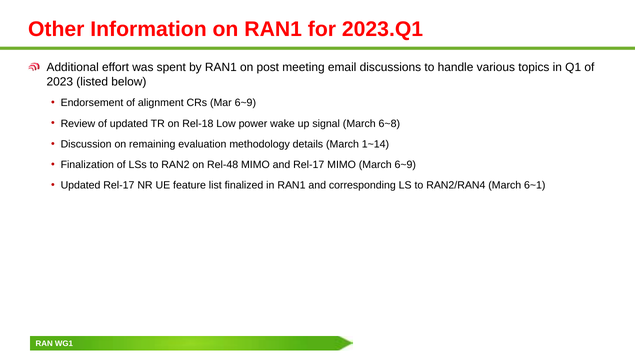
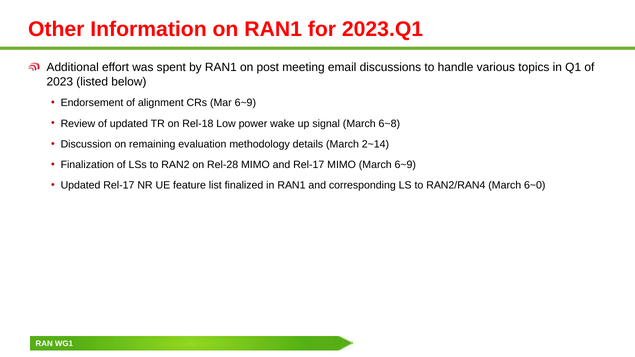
1~14: 1~14 -> 2~14
Rel-48: Rel-48 -> Rel-28
6~1: 6~1 -> 6~0
